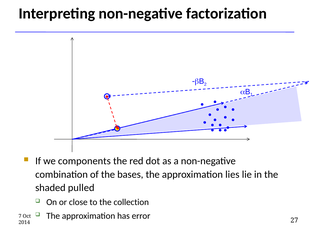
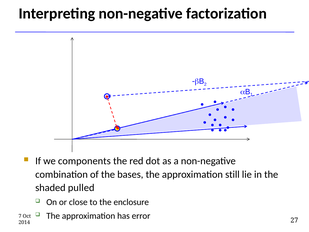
lies: lies -> still
collection: collection -> enclosure
